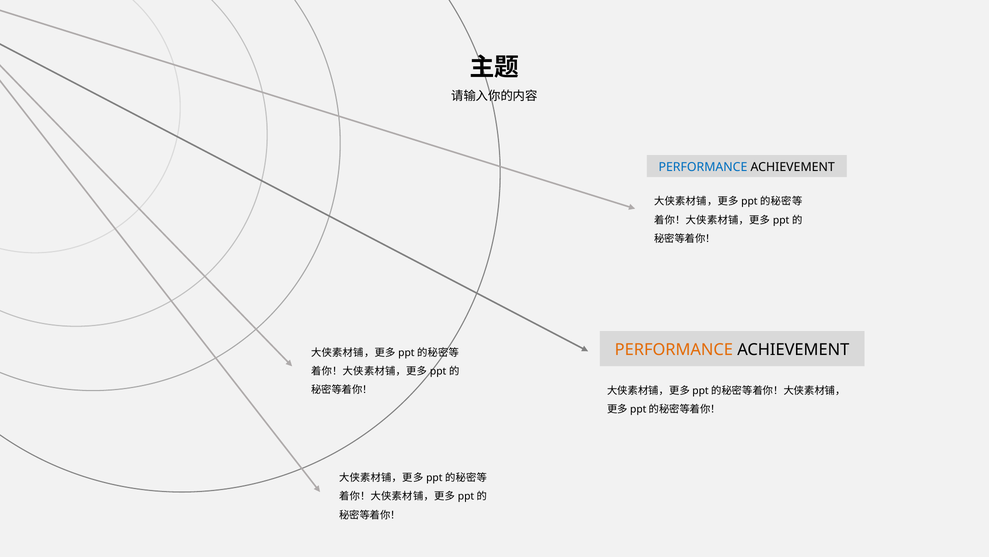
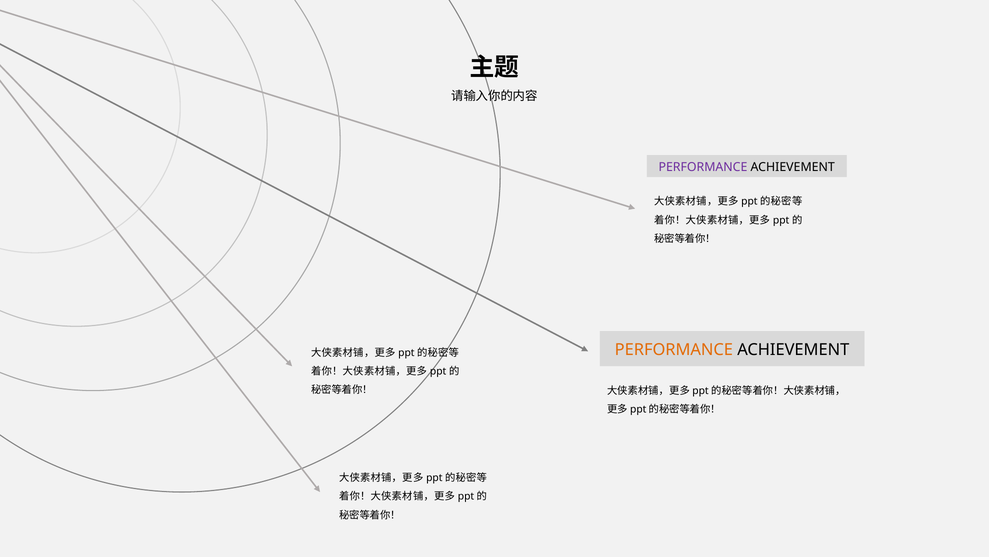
PERFORMANCE at (703, 167) colour: blue -> purple
